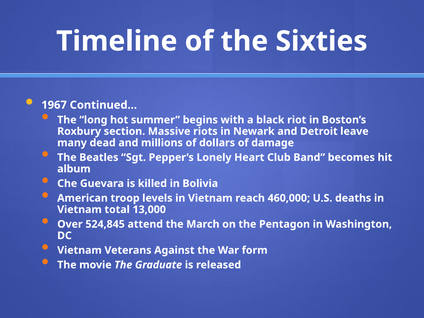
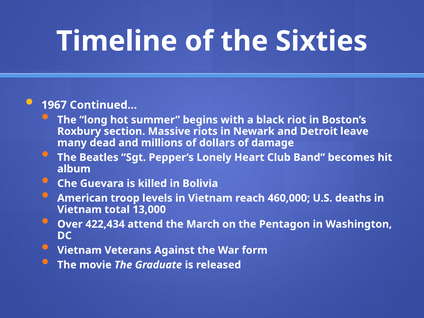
524,845: 524,845 -> 422,434
